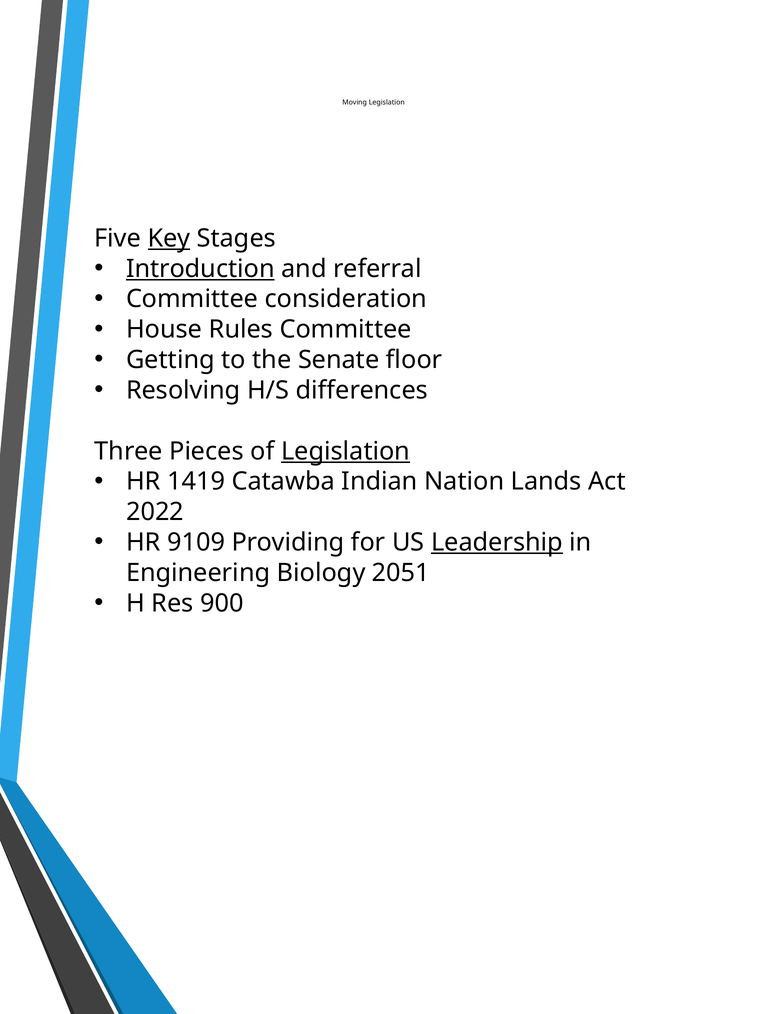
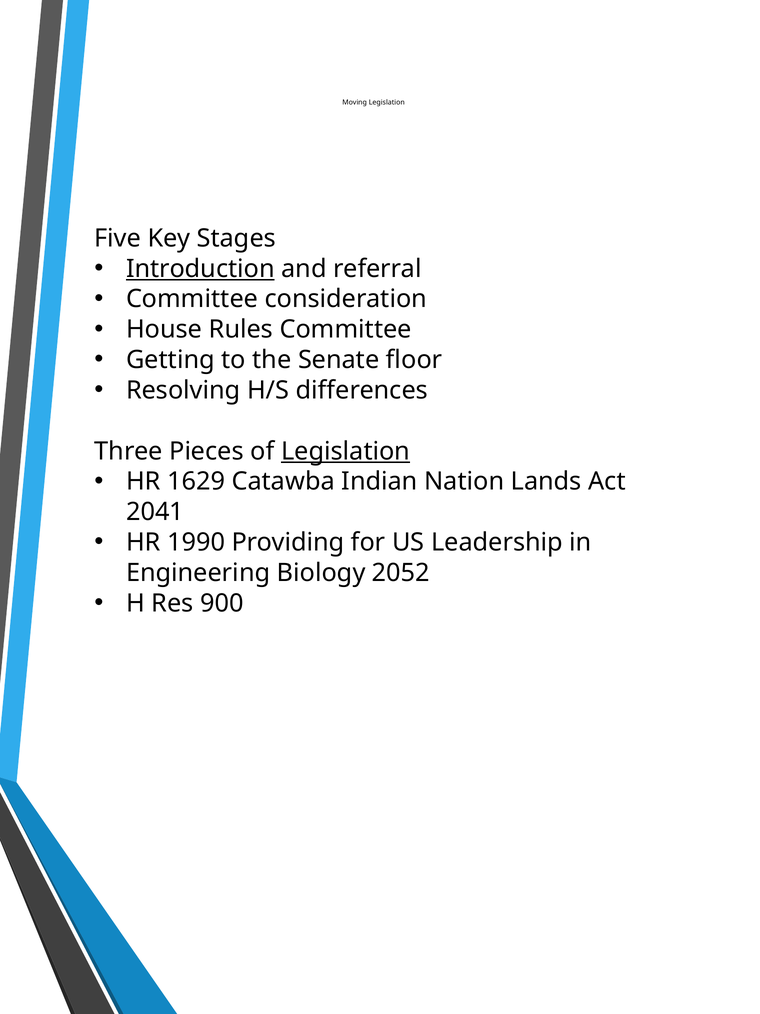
Key underline: present -> none
1419: 1419 -> 1629
2022: 2022 -> 2041
9109: 9109 -> 1990
Leadership underline: present -> none
2051: 2051 -> 2052
